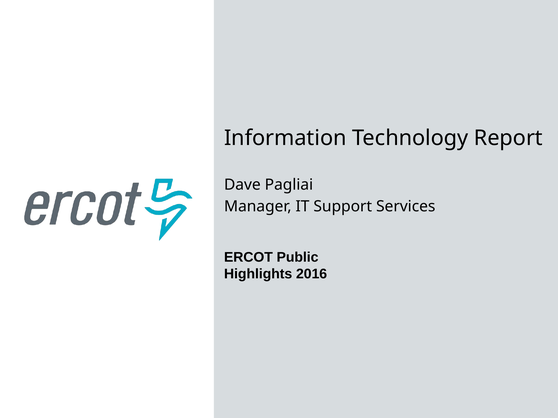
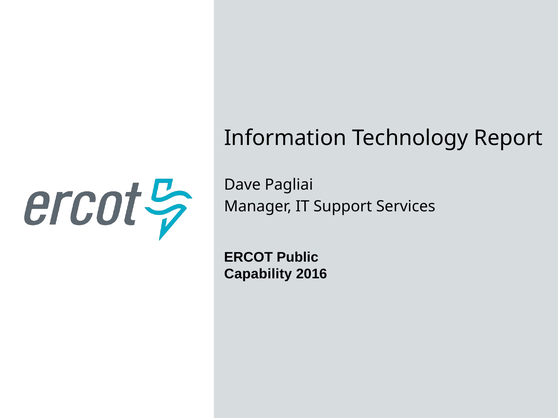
Highlights: Highlights -> Capability
